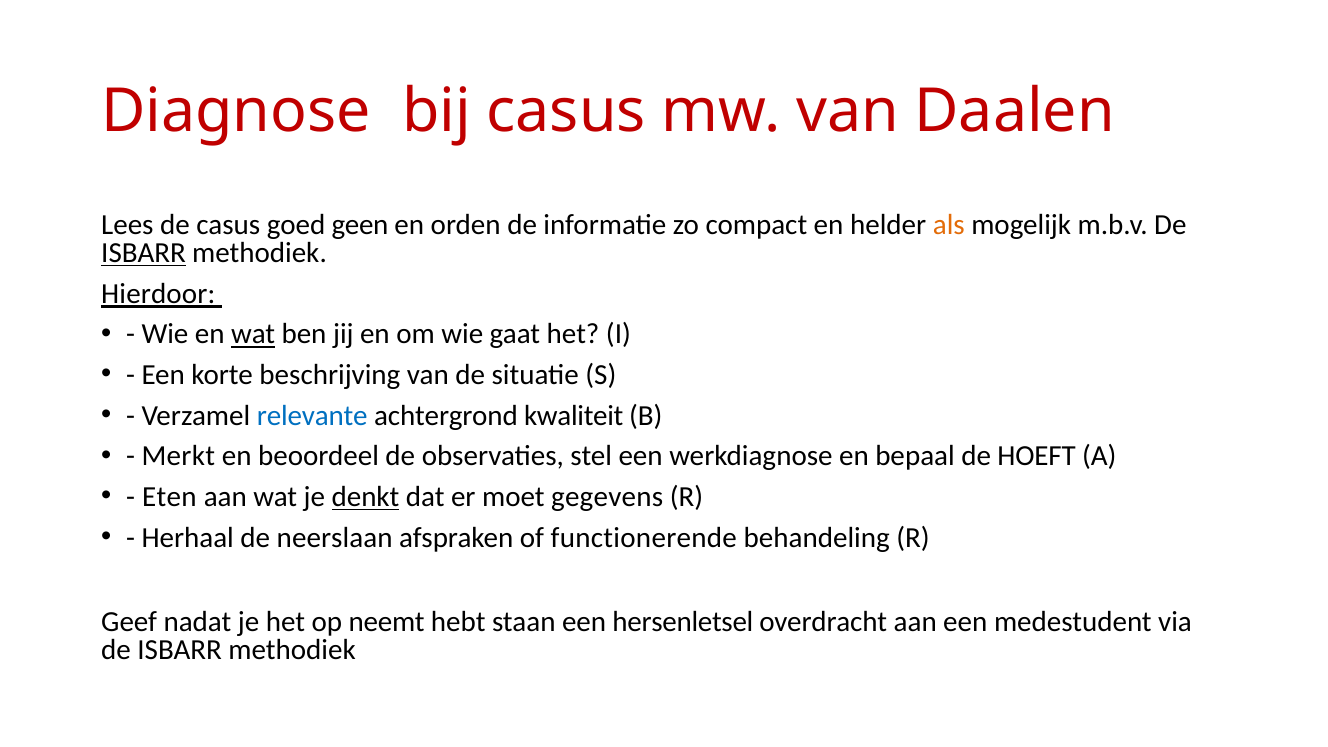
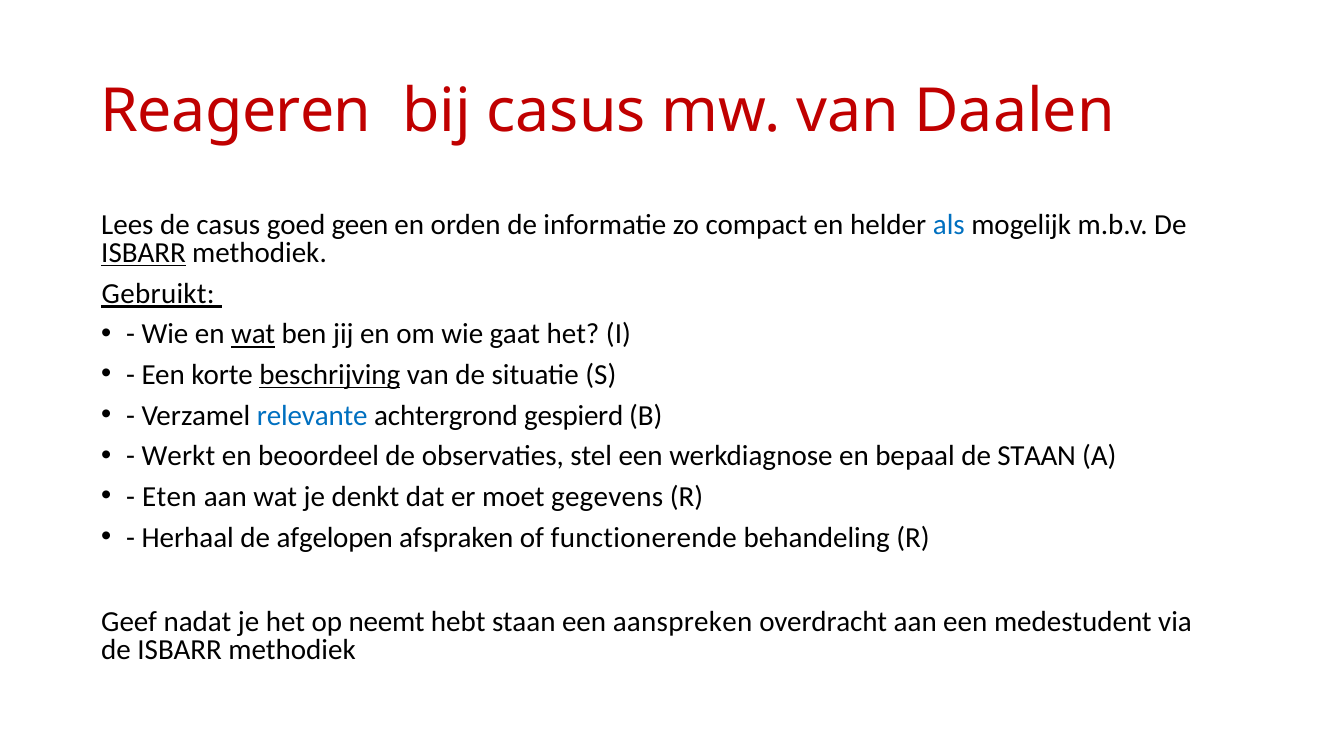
Diagnose: Diagnose -> Reageren
als colour: orange -> blue
Hierdoor: Hierdoor -> Gebruikt
beschrijving underline: none -> present
kwaliteit: kwaliteit -> gespierd
Merkt: Merkt -> Werkt
de HOEFT: HOEFT -> STAAN
denkt underline: present -> none
neerslaan: neerslaan -> afgelopen
hersenletsel: hersenletsel -> aanspreken
